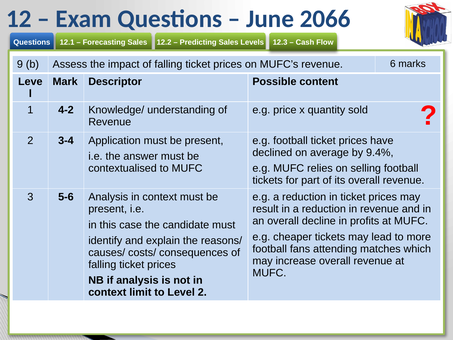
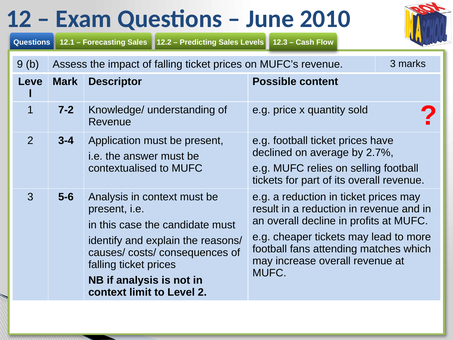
2066: 2066 -> 2010
MUFC’s revenue 6: 6 -> 3
4-2: 4-2 -> 7-2
9.4%: 9.4% -> 2.7%
